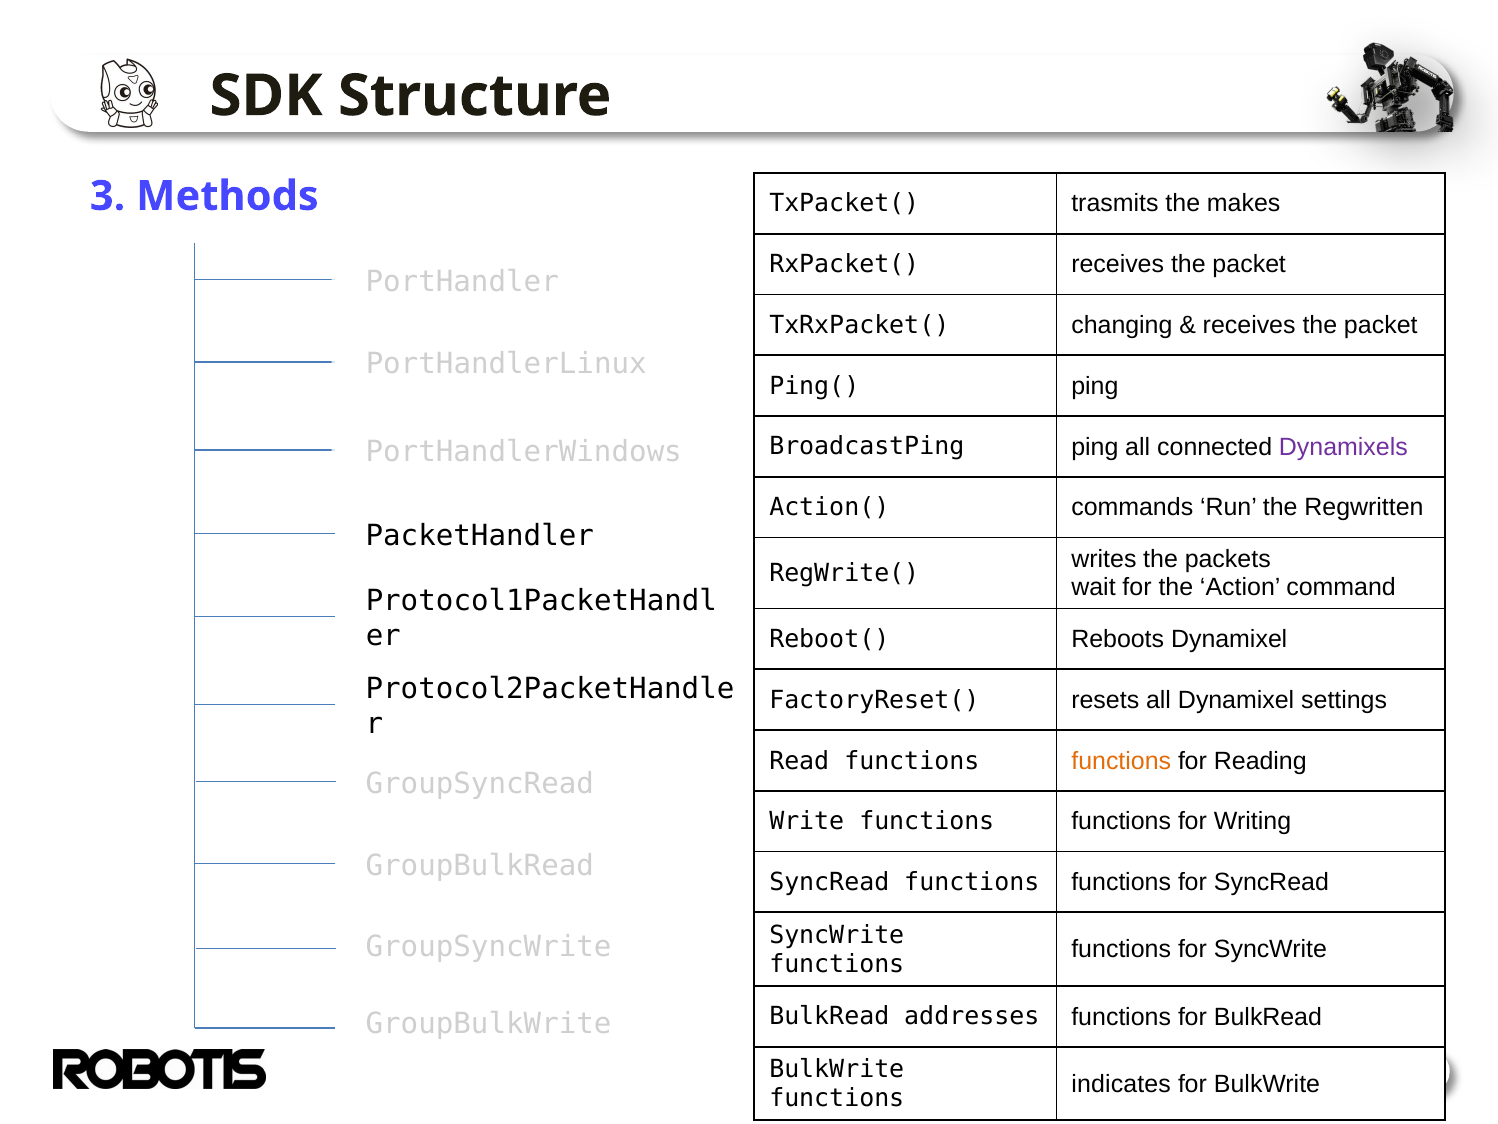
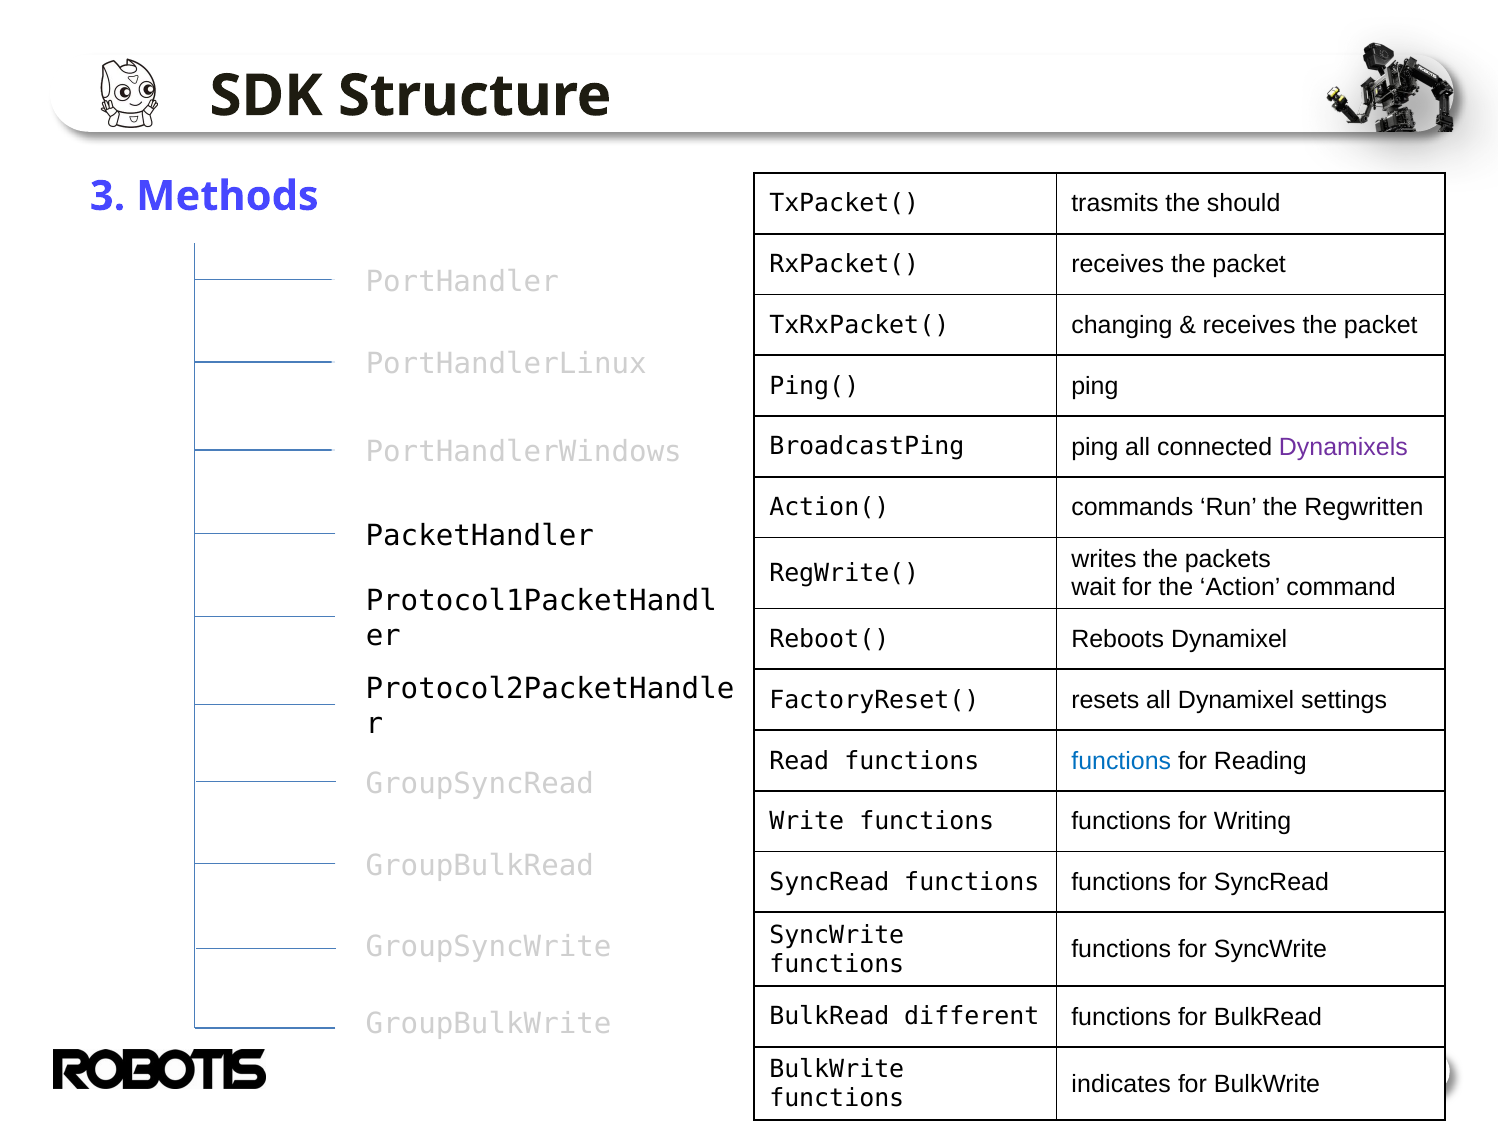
makes: makes -> should
functions at (1121, 761) colour: orange -> blue
addresses: addresses -> different
